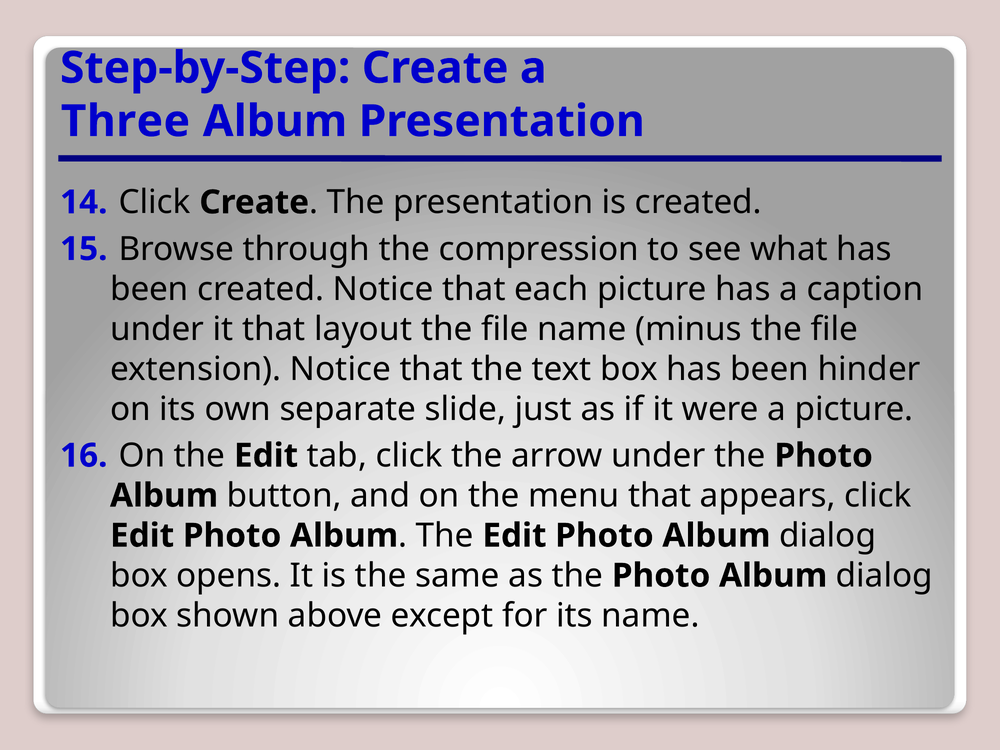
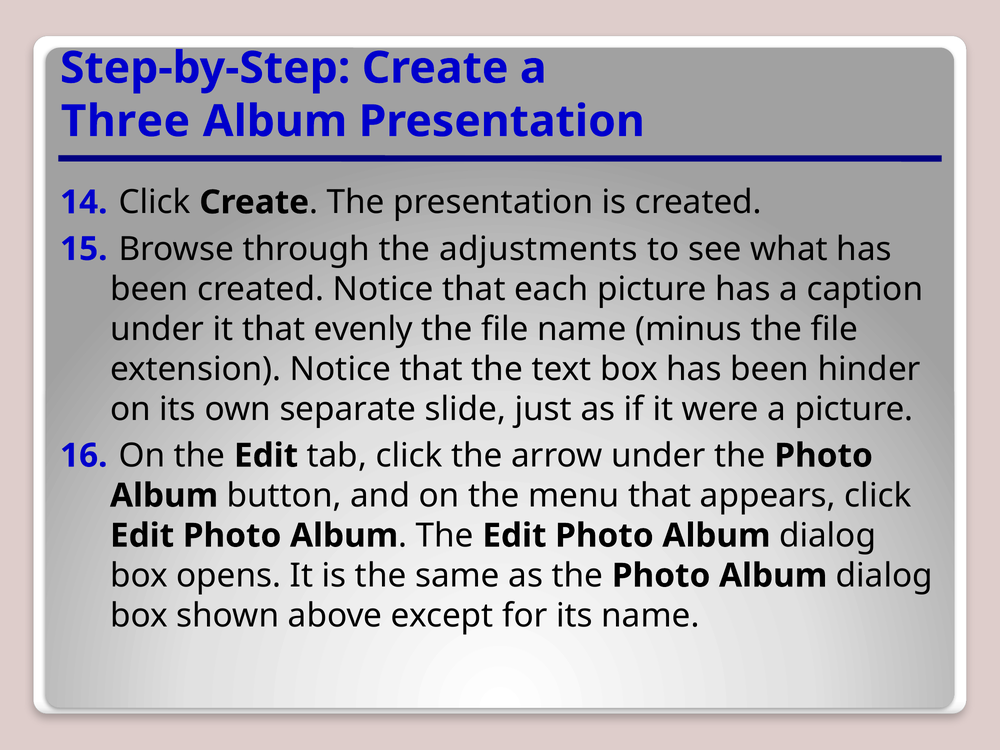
compression: compression -> adjustments
layout: layout -> evenly
